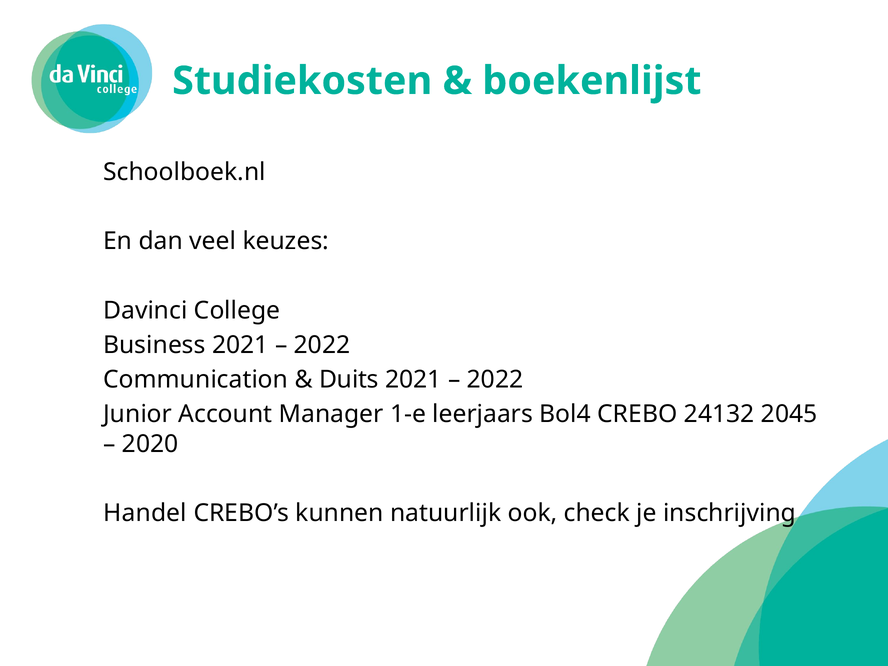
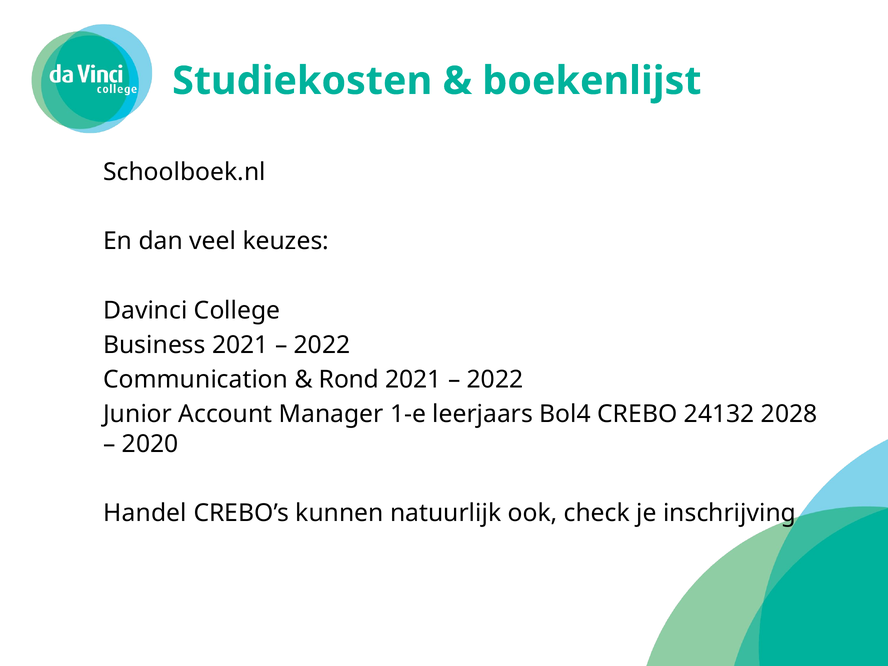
Duits: Duits -> Rond
2045: 2045 -> 2028
